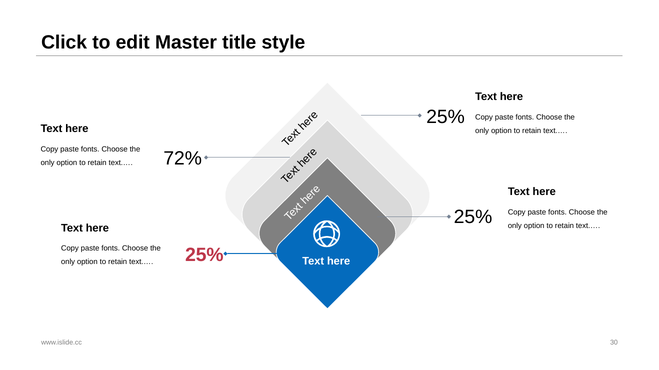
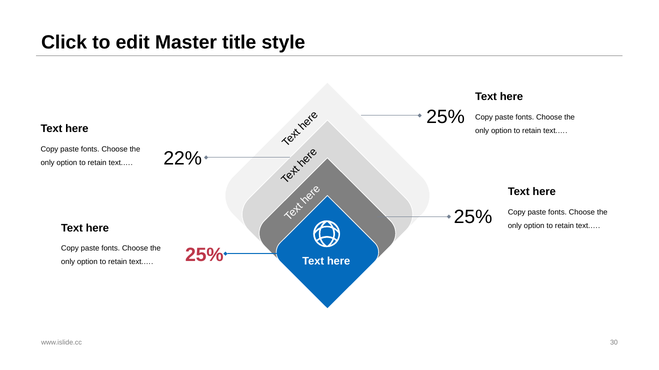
72%: 72% -> 22%
